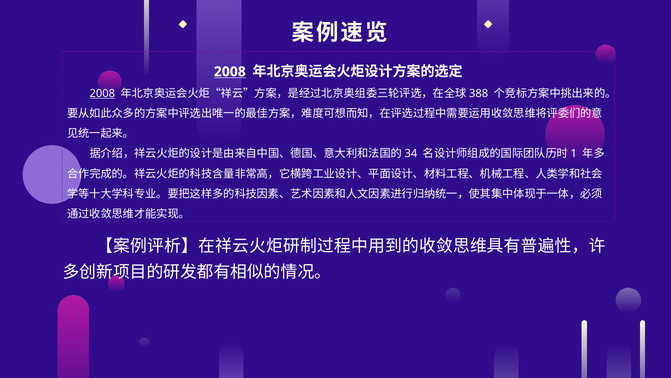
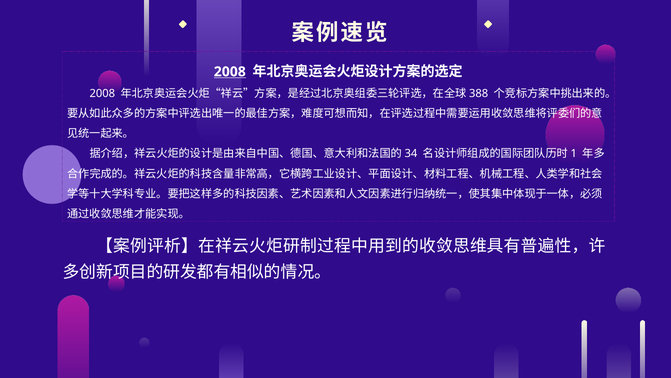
2008 at (102, 93) underline: present -> none
